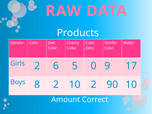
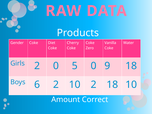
2 6: 6 -> 0
9 17: 17 -> 18
8: 8 -> 6
2 90: 90 -> 18
